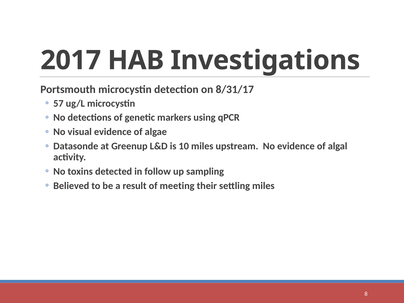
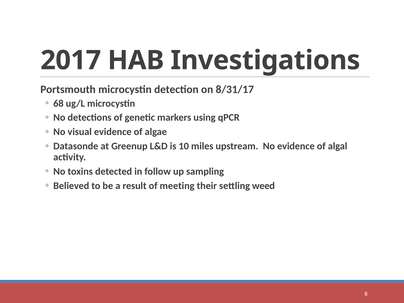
57: 57 -> 68
settling miles: miles -> weed
